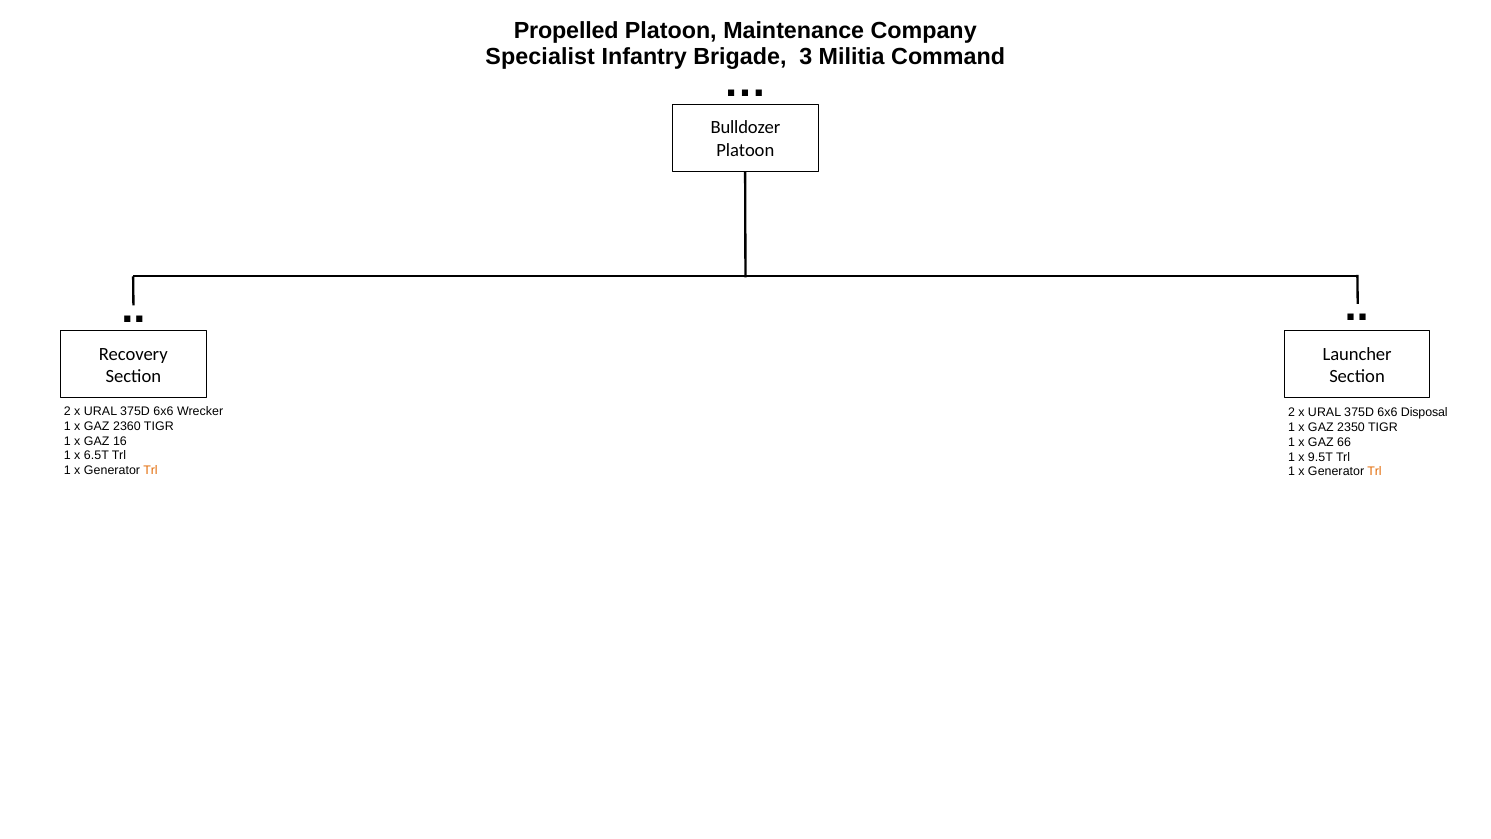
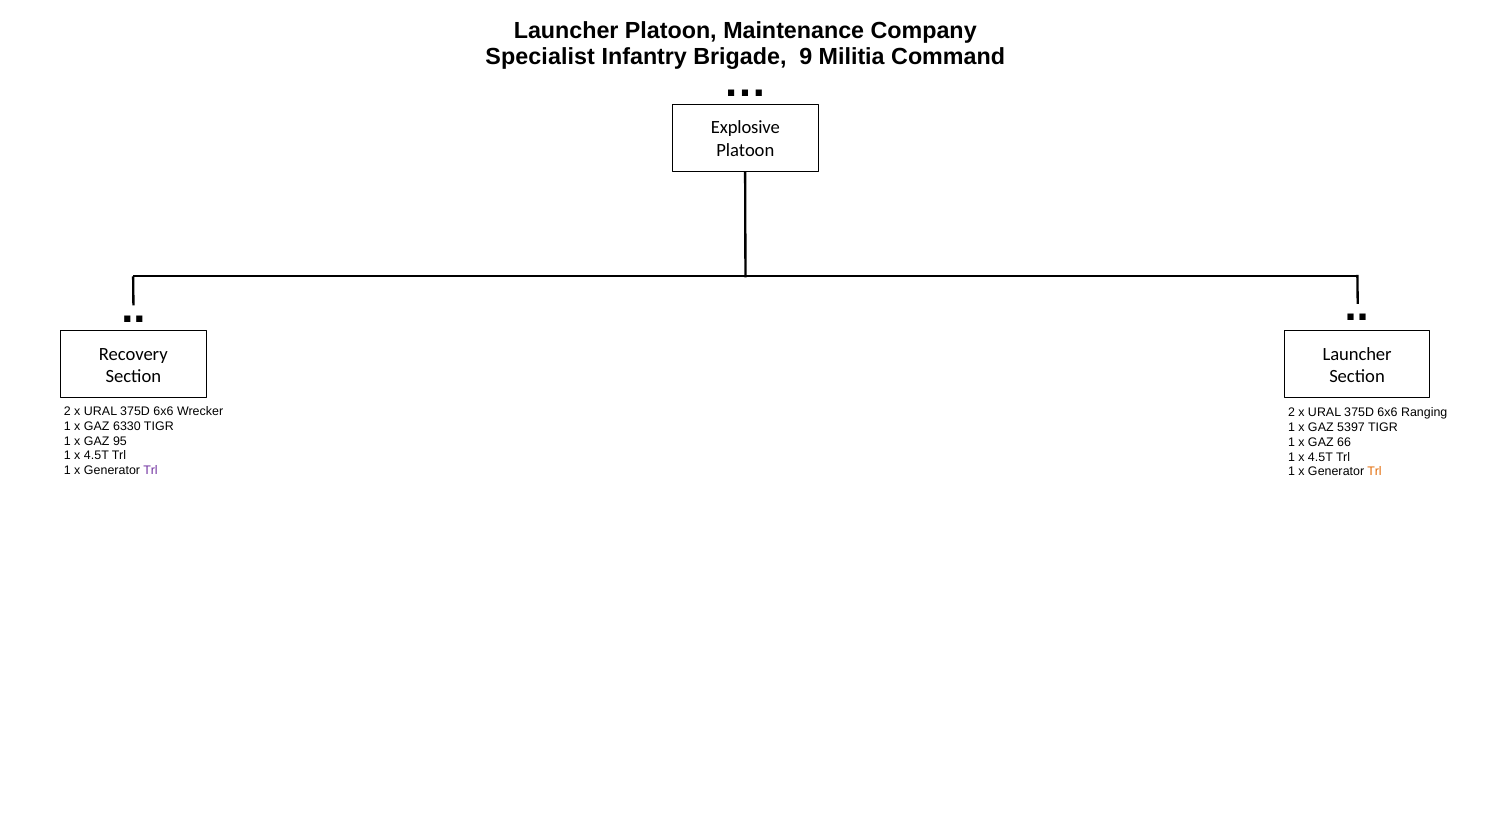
Propelled at (566, 31): Propelled -> Launcher
3: 3 -> 9
Bulldozer: Bulldozer -> Explosive
Disposal: Disposal -> Ranging
2360: 2360 -> 6330
2350: 2350 -> 5397
16: 16 -> 95
6.5T at (96, 456): 6.5T -> 4.5T
9.5T at (1320, 457): 9.5T -> 4.5T
Trl at (150, 471) colour: orange -> purple
